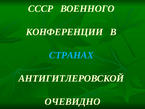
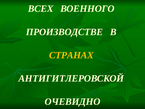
СССР: СССР -> ВСЕХ
КОНФЕРЕНЦИИ: КОНФЕРЕНЦИИ -> ПРОИЗВОДСТВЕ
СТРАНАХ colour: light blue -> yellow
